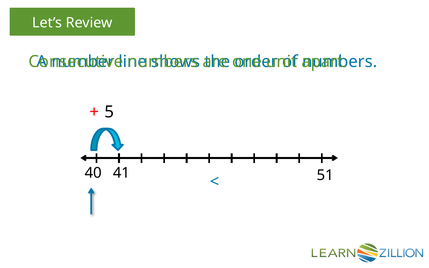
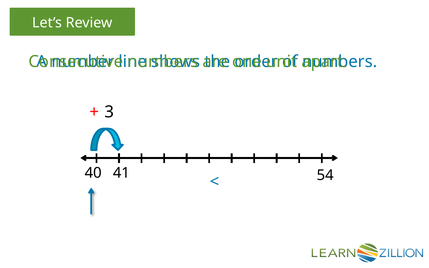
5: 5 -> 3
51: 51 -> 54
